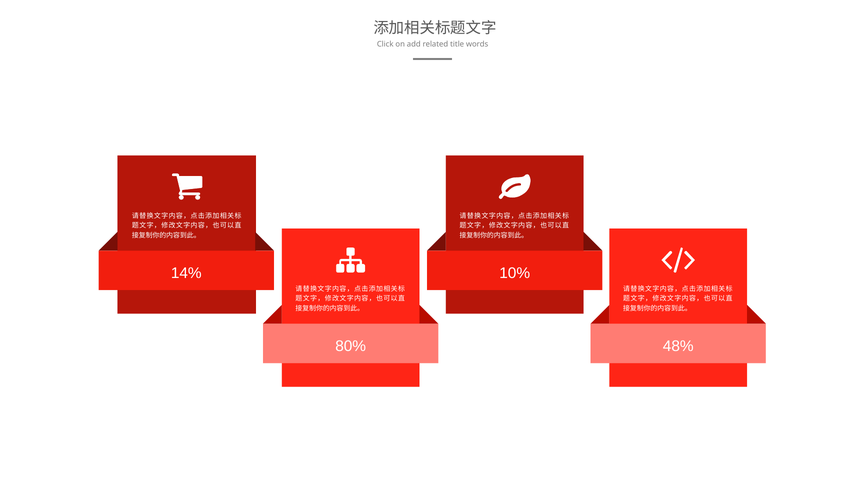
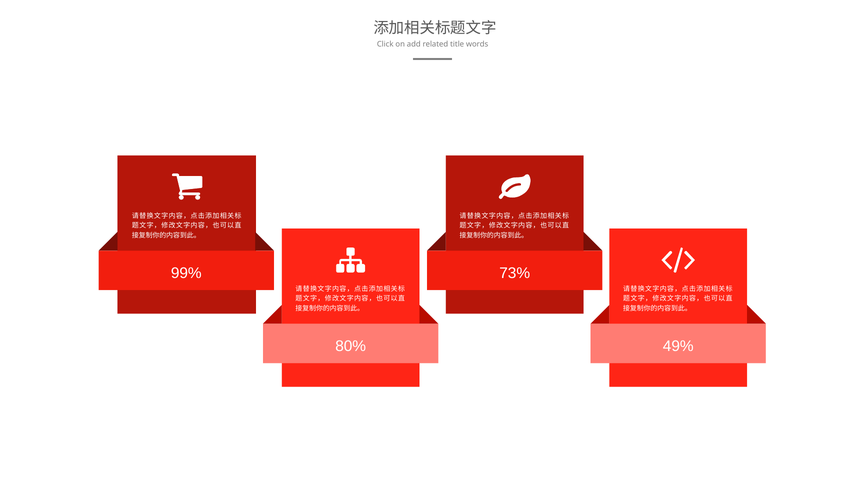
14%: 14% -> 99%
10%: 10% -> 73%
48%: 48% -> 49%
